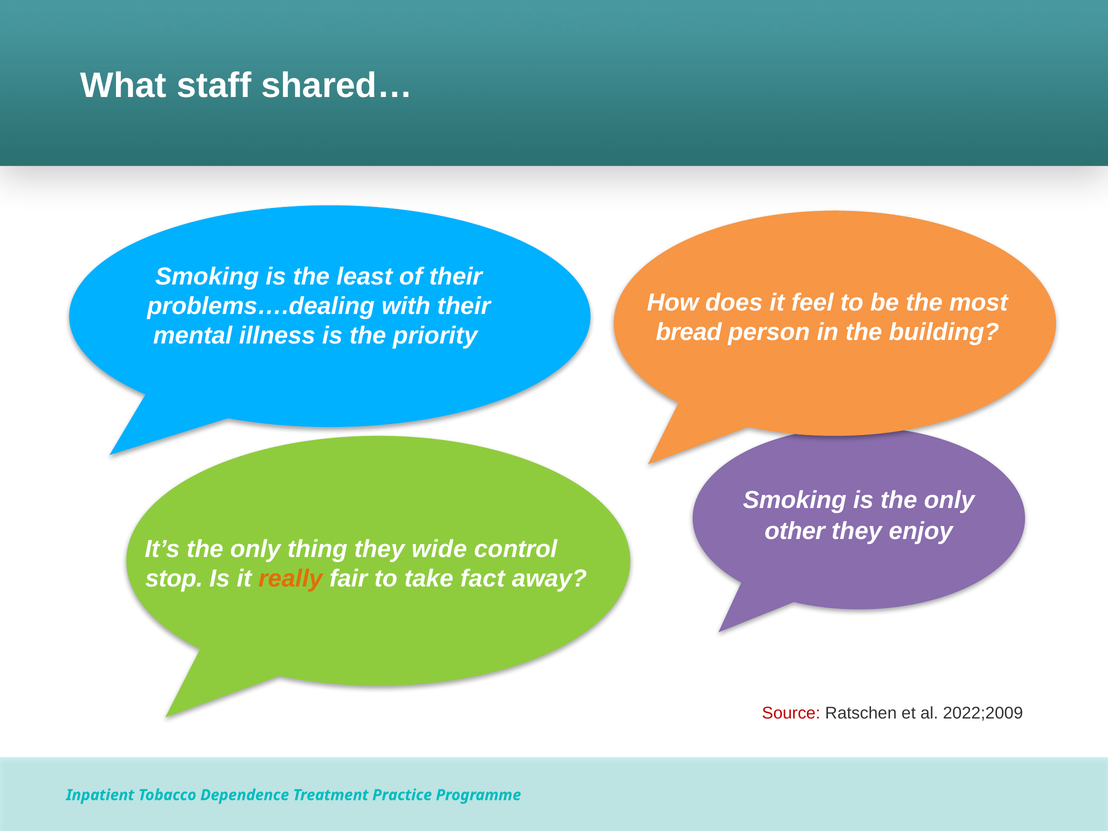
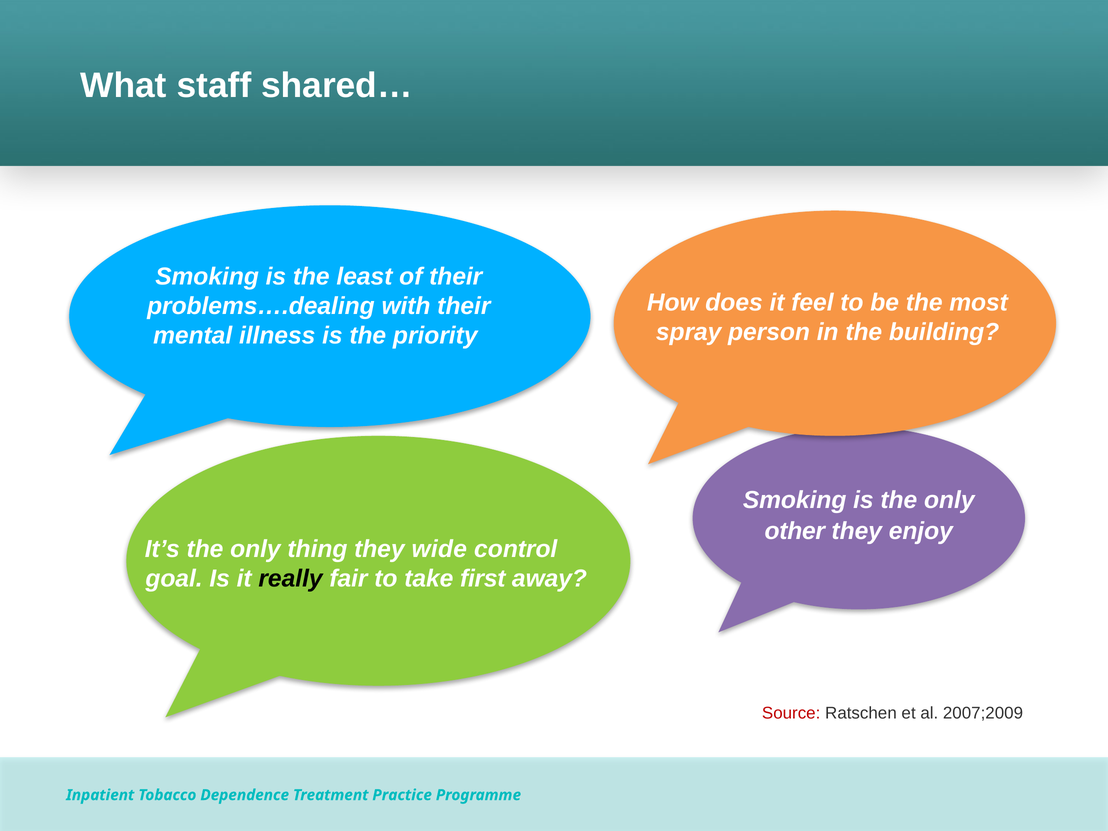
bread: bread -> spray
stop: stop -> goal
really colour: orange -> black
fact: fact -> first
2022;2009: 2022;2009 -> 2007;2009
